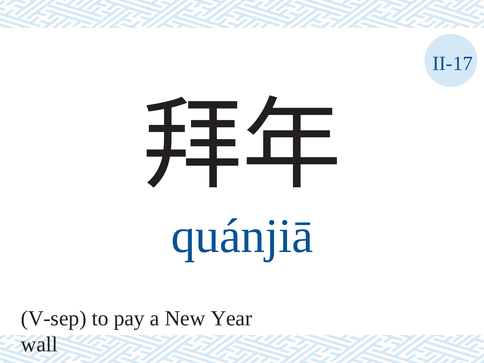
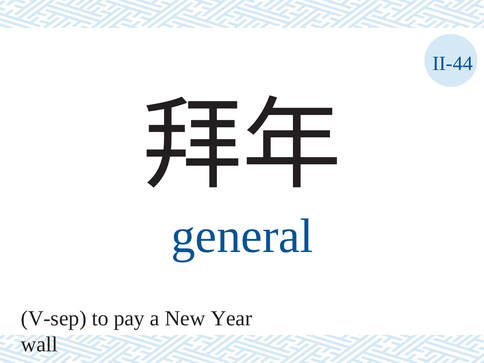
II-17: II-17 -> II-44
quánjiā: quánjiā -> general
